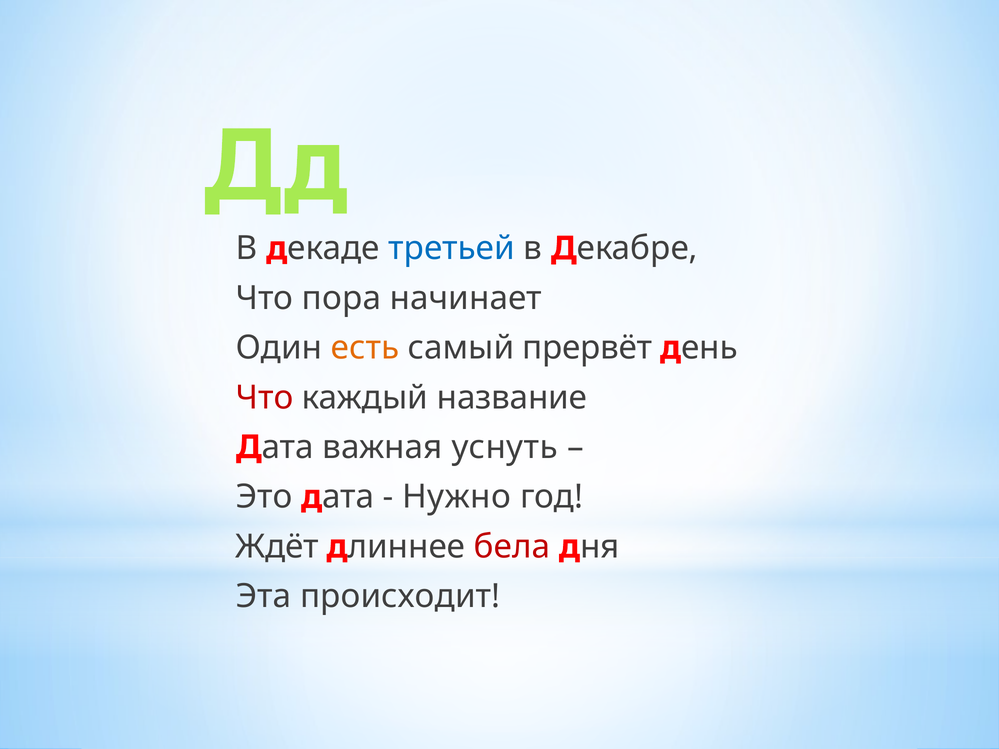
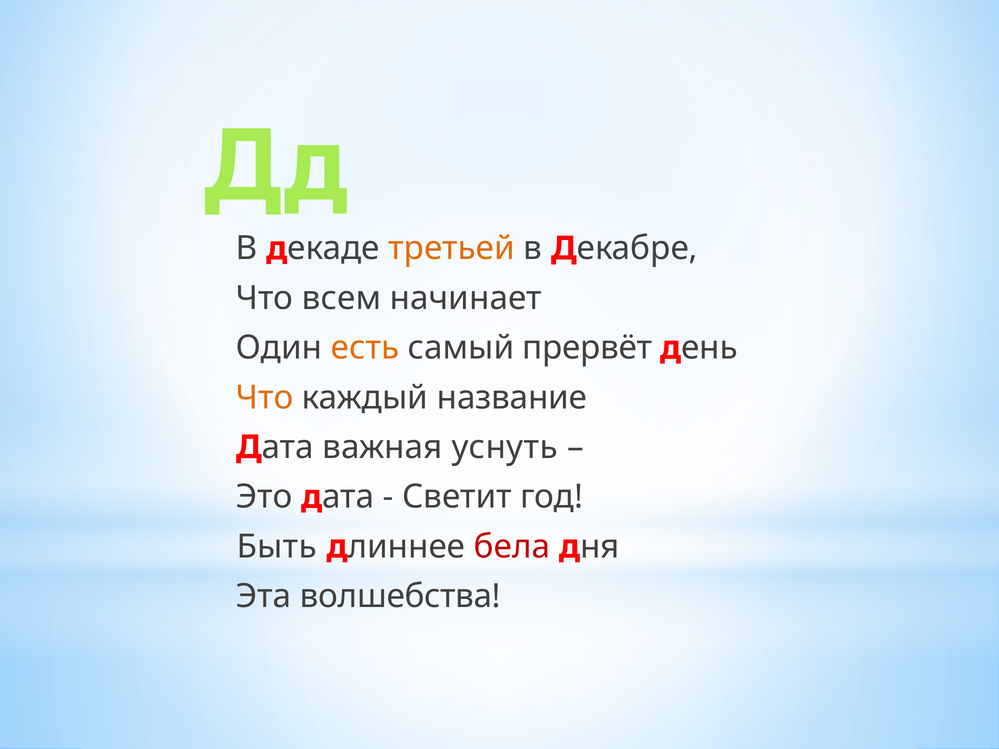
третьей colour: blue -> orange
пора: пора -> всем
Что at (265, 398) colour: red -> orange
Нужно: Нужно -> Светит
Ждёт: Ждёт -> Быть
происходит: происходит -> волшебства
